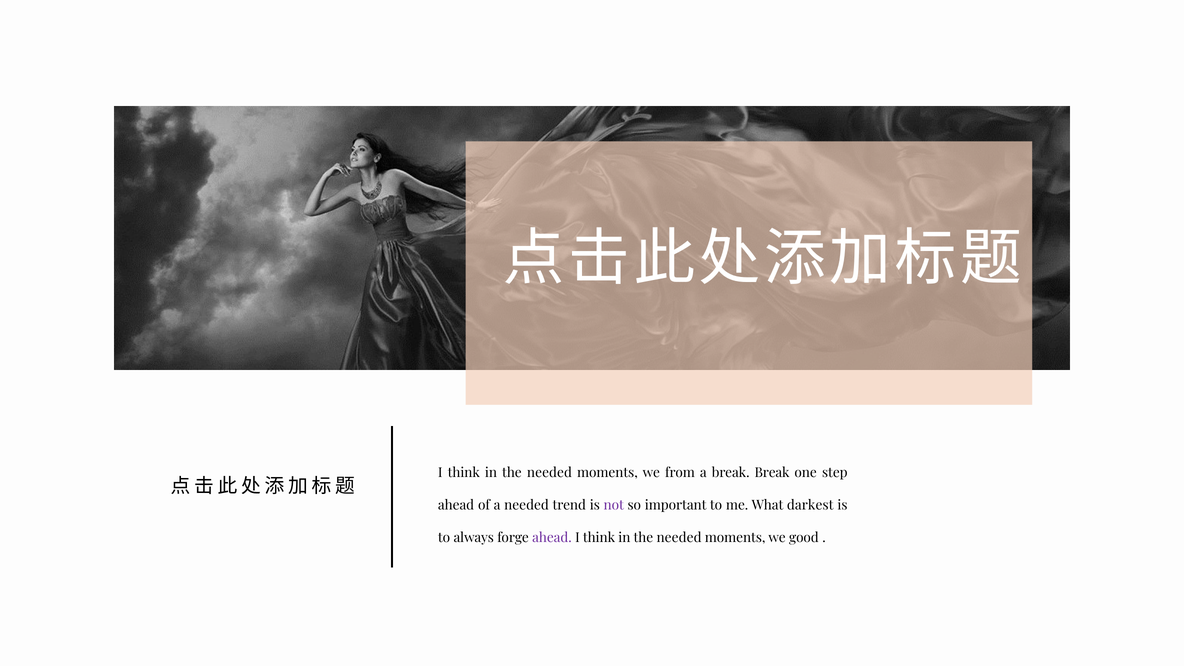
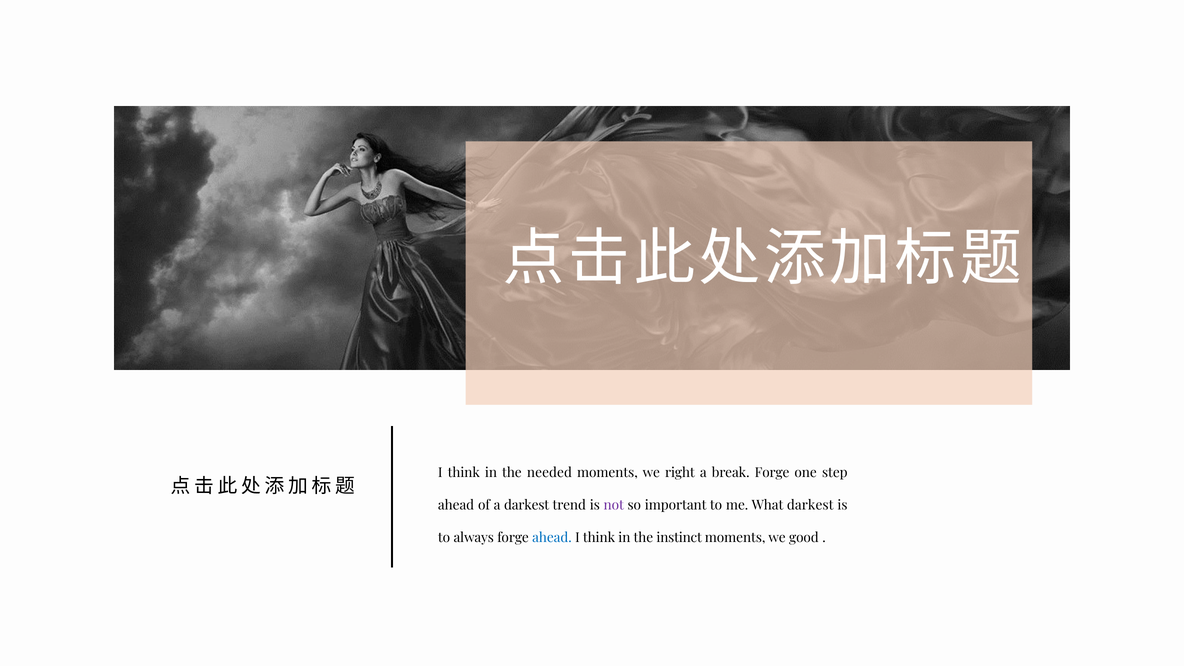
from: from -> right
break Break: Break -> Forge
a needed: needed -> darkest
ahead at (552, 538) colour: purple -> blue
needed at (679, 538): needed -> instinct
